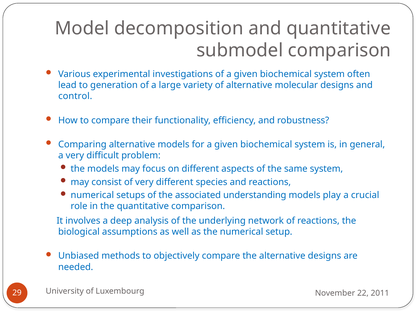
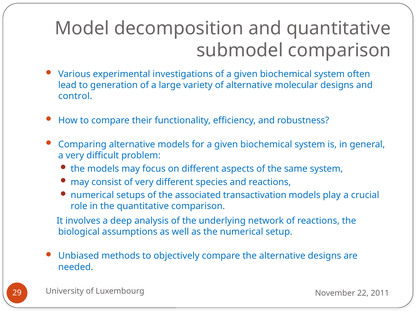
understanding: understanding -> transactivation
